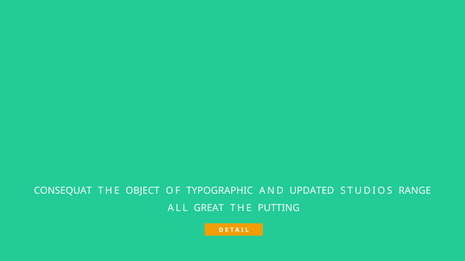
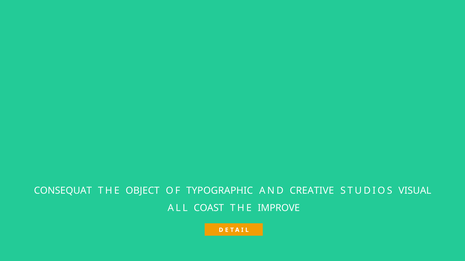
UPDATED: UPDATED -> CREATIVE
RANGE: RANGE -> VISUAL
GREAT: GREAT -> COAST
PUTTING: PUTTING -> IMPROVE
